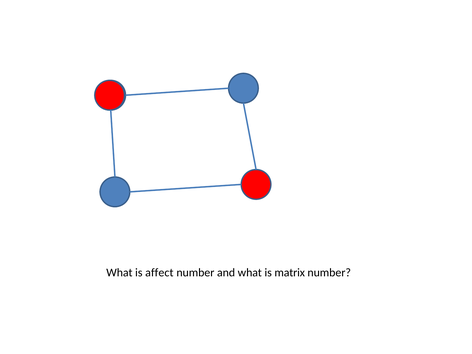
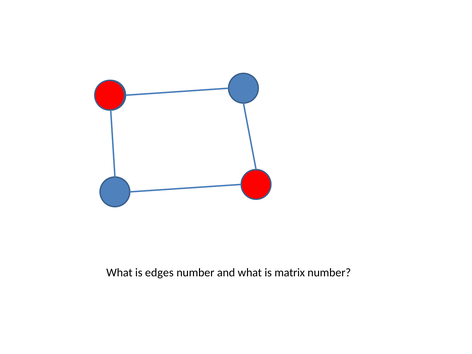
affect: affect -> edges
